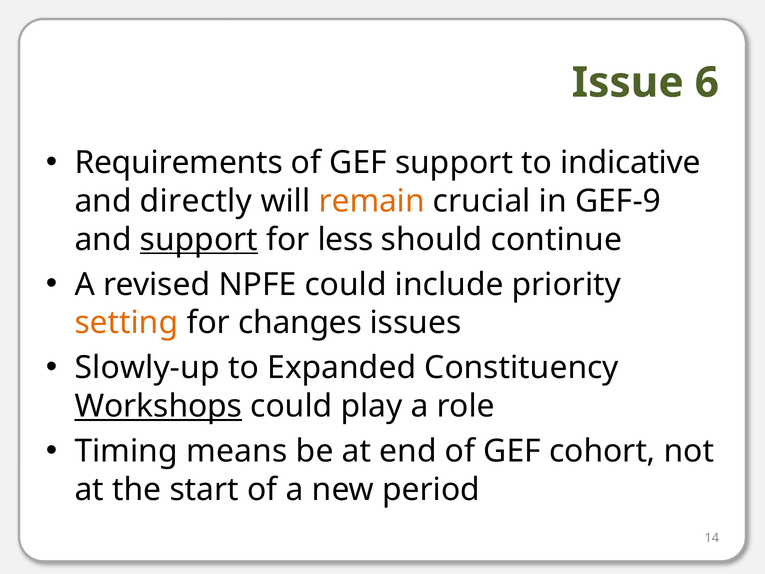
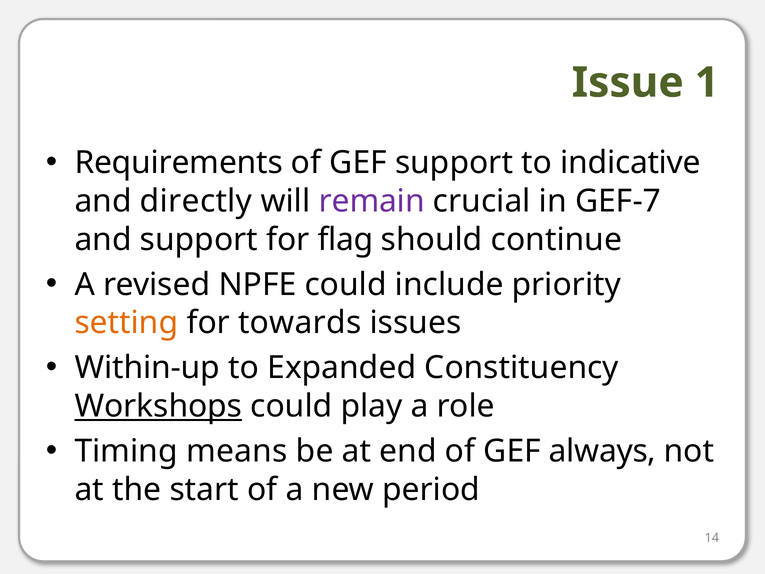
6: 6 -> 1
remain colour: orange -> purple
GEF-9: GEF-9 -> GEF-7
support at (199, 239) underline: present -> none
less: less -> flag
changes: changes -> towards
Slowly-up: Slowly-up -> Within-up
cohort: cohort -> always
